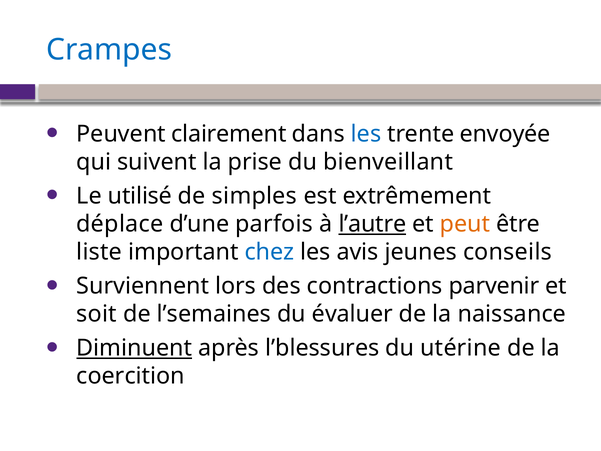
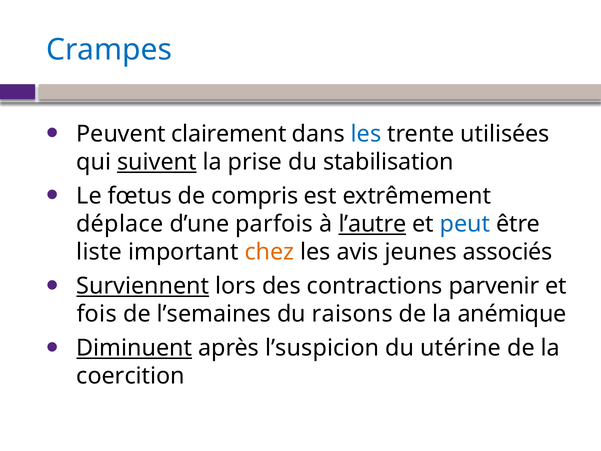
envoyée: envoyée -> utilisées
suivent underline: none -> present
bienveillant: bienveillant -> stabilisation
utilisé: utilisé -> fœtus
simples: simples -> compris
peut colour: orange -> blue
chez colour: blue -> orange
conseils: conseils -> associés
Surviennent underline: none -> present
soit: soit -> fois
évaluer: évaluer -> raisons
naissance: naissance -> anémique
l’blessures: l’blessures -> l’suspicion
